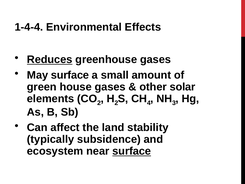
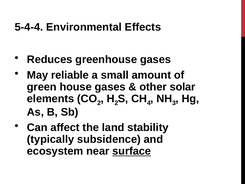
1-4-4: 1-4-4 -> 5-4-4
Reduces underline: present -> none
May surface: surface -> reliable
